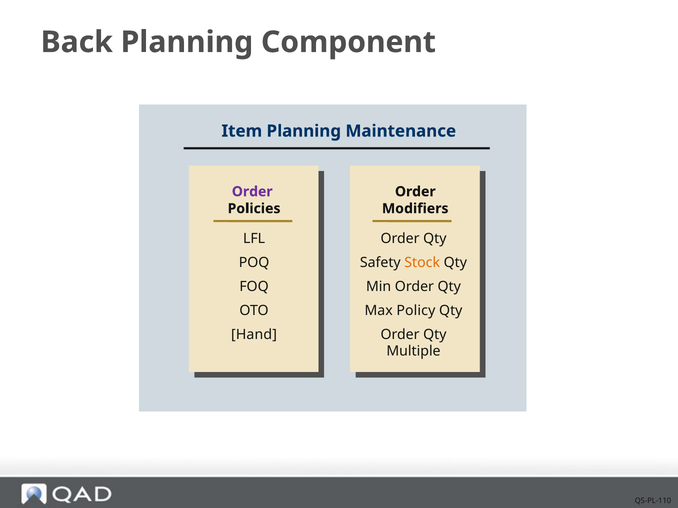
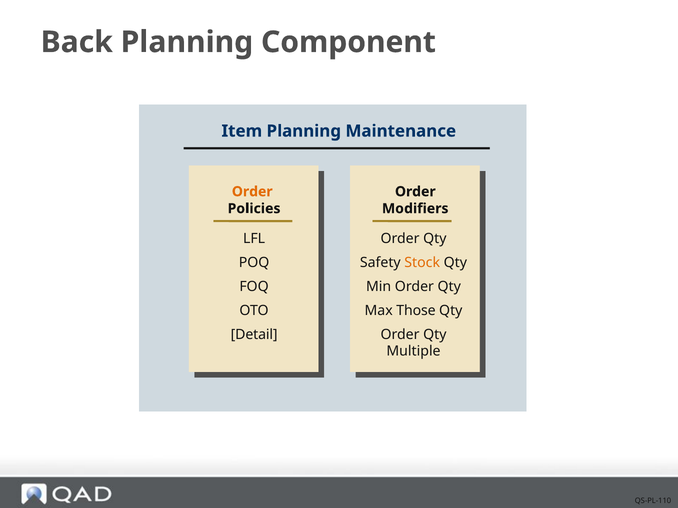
Order at (252, 192) colour: purple -> orange
Policy: Policy -> Those
Hand: Hand -> Detail
